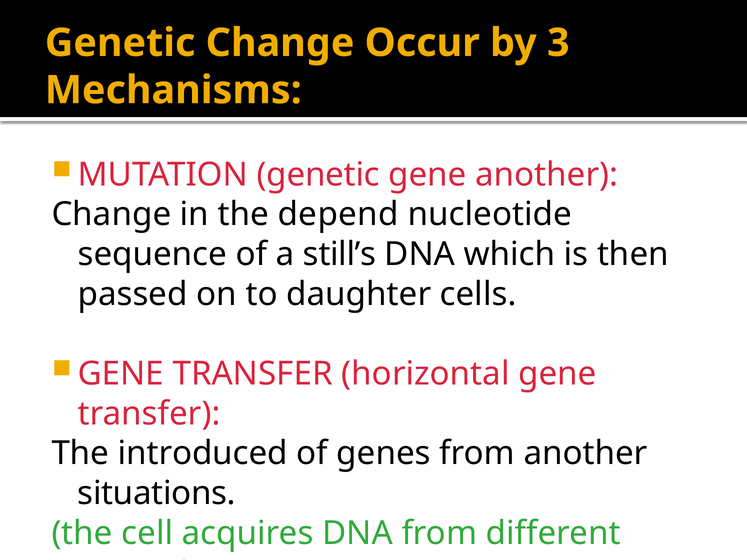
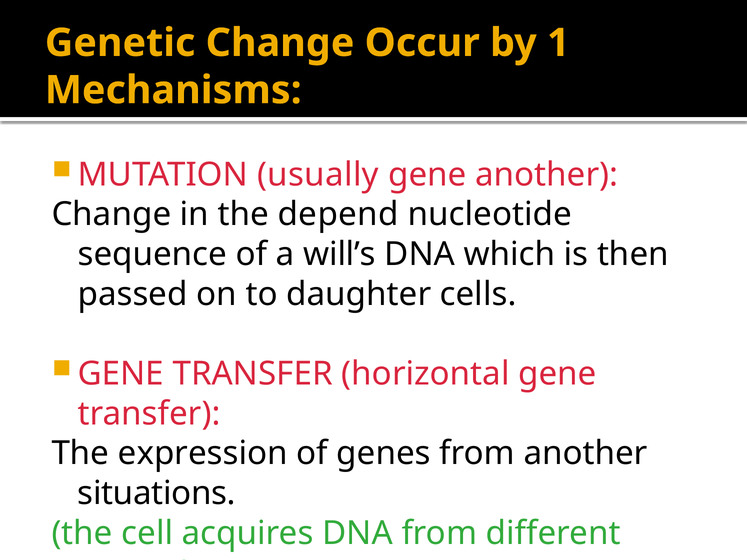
3: 3 -> 1
MUTATION genetic: genetic -> usually
still’s: still’s -> will’s
introduced: introduced -> expression
